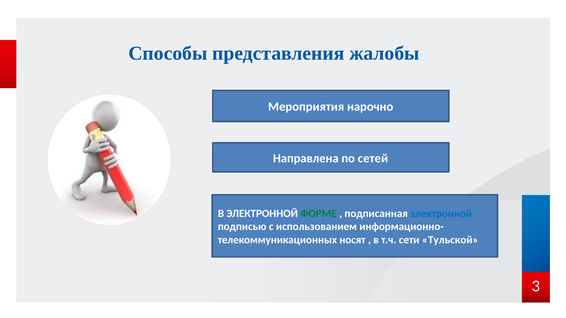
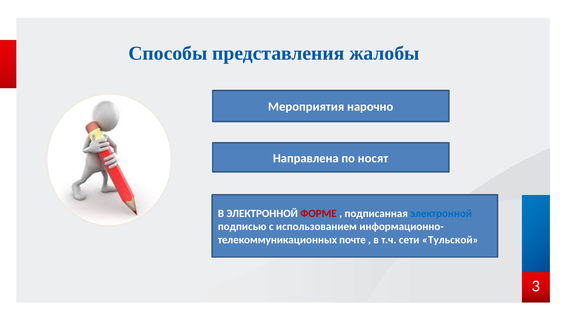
сетей: сетей -> носят
ФОРМЕ colour: green -> red
носят: носят -> почте
